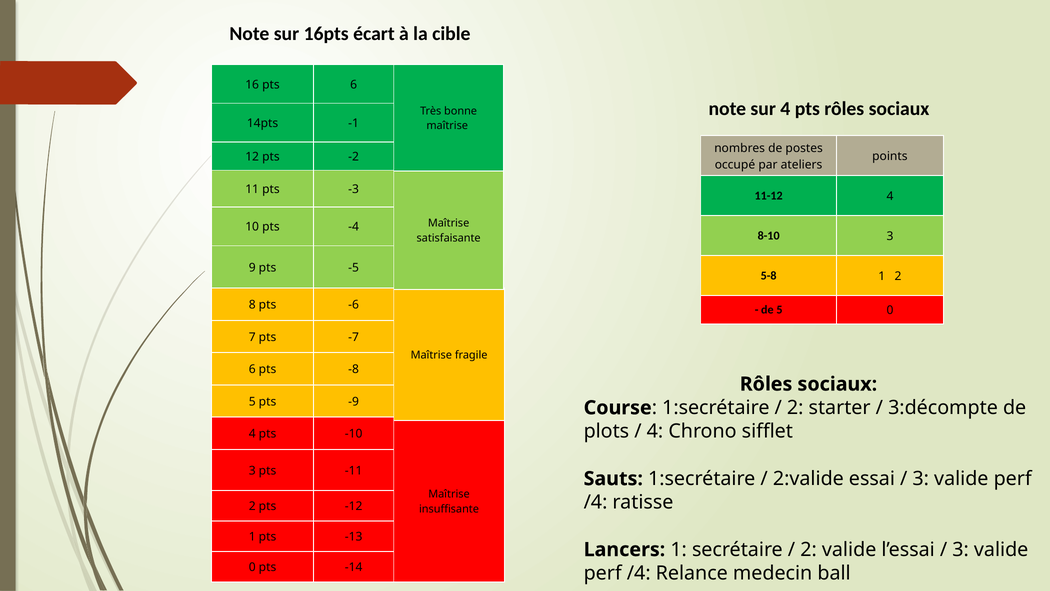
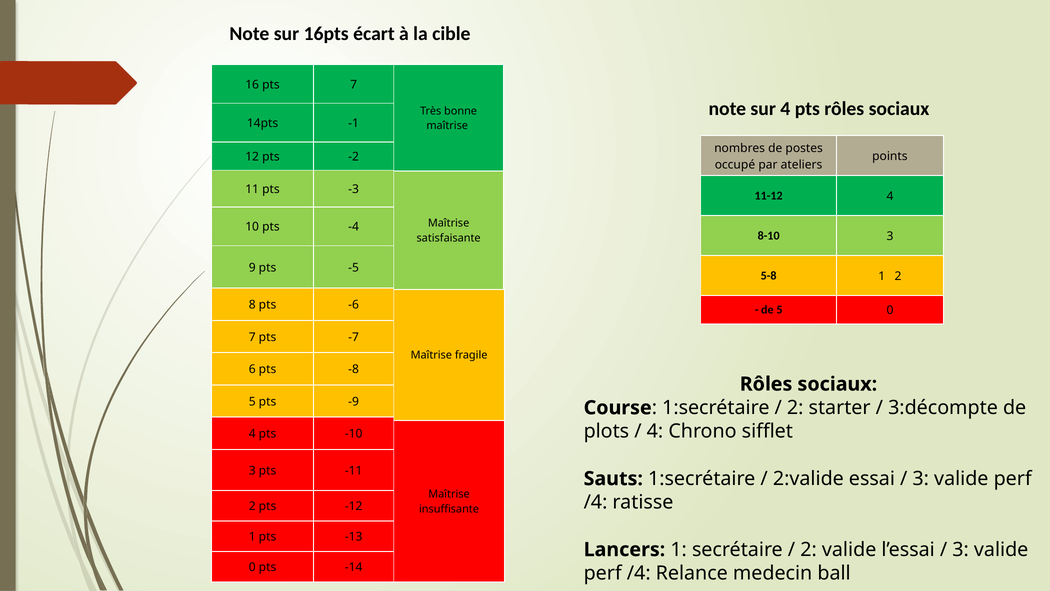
pts 6: 6 -> 7
